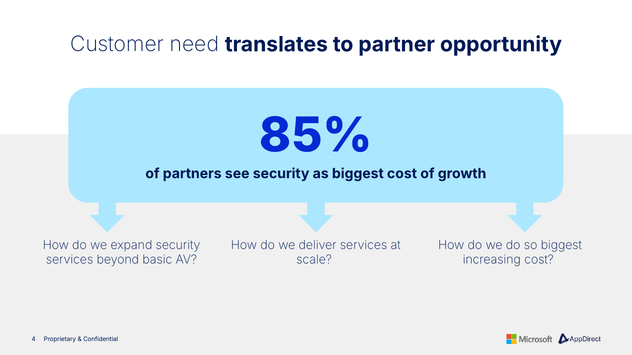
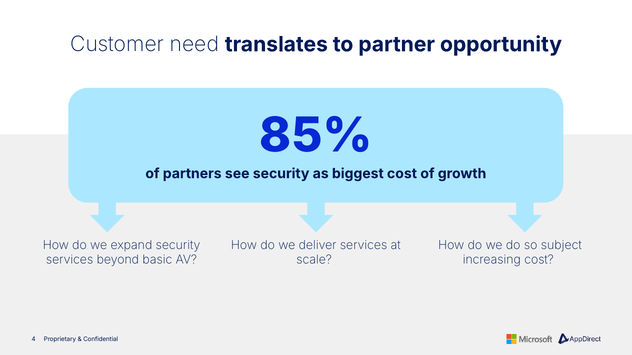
so biggest: biggest -> subject
